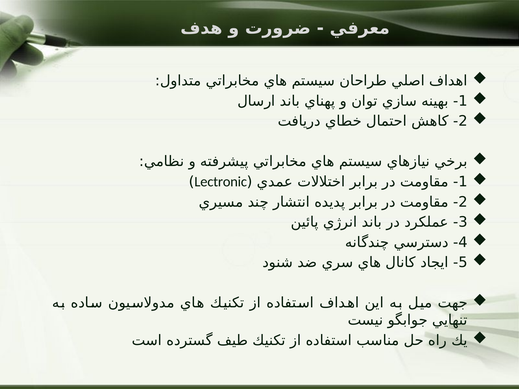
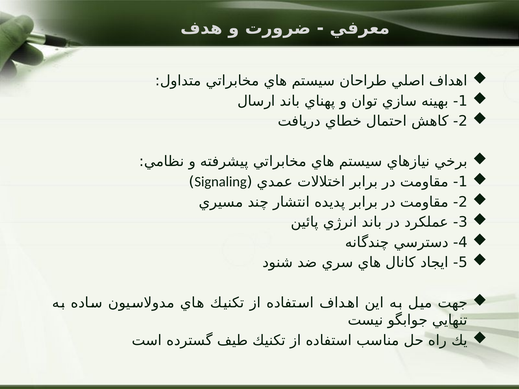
Lectronic: Lectronic -> Signaling
